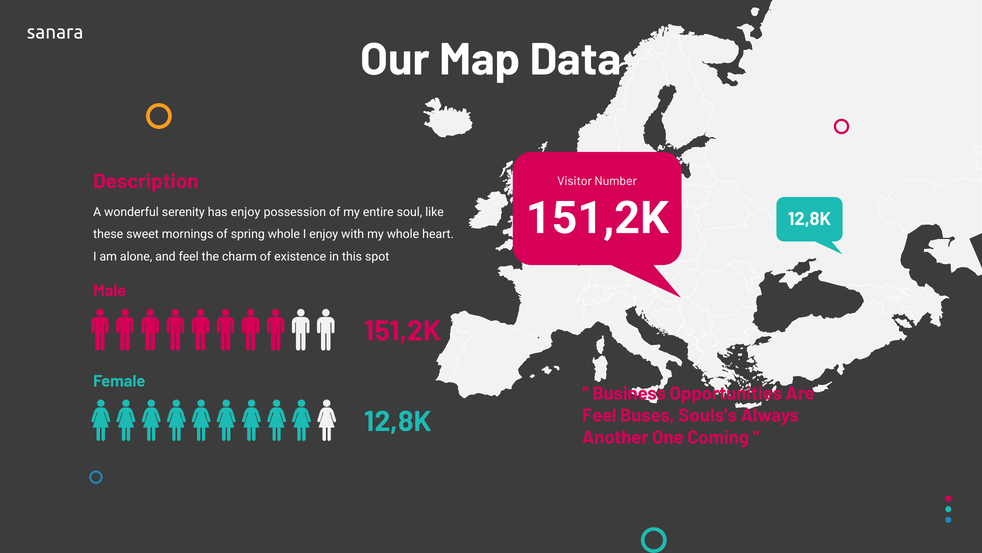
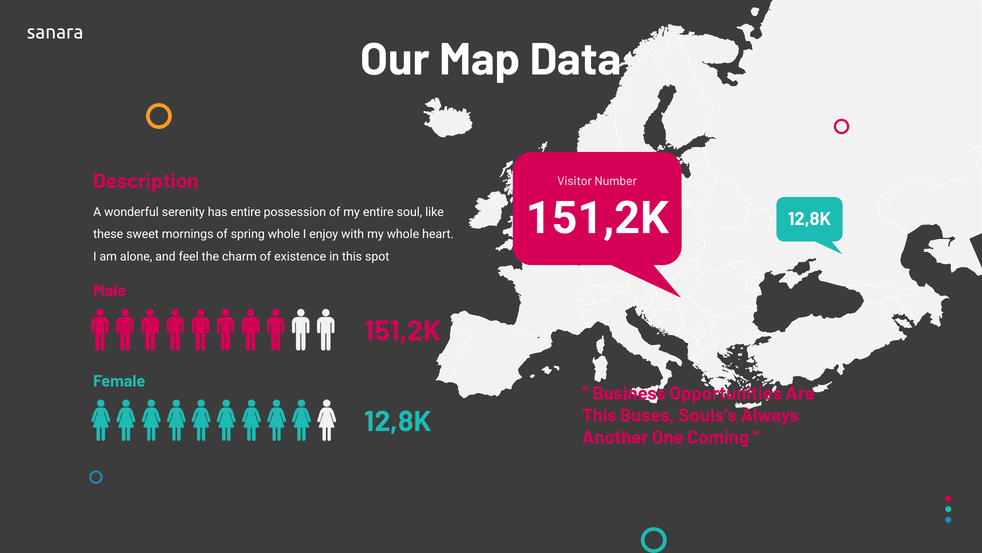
has enjoy: enjoy -> entire
Feel at (599, 415): Feel -> This
